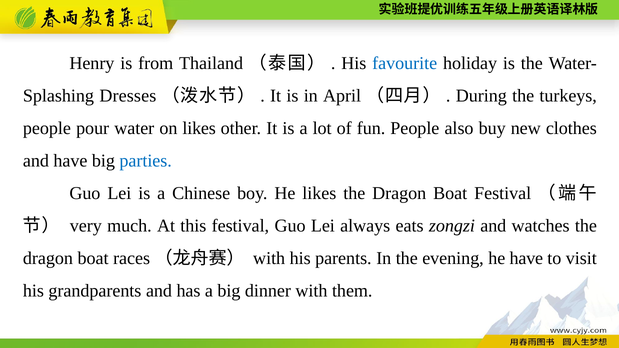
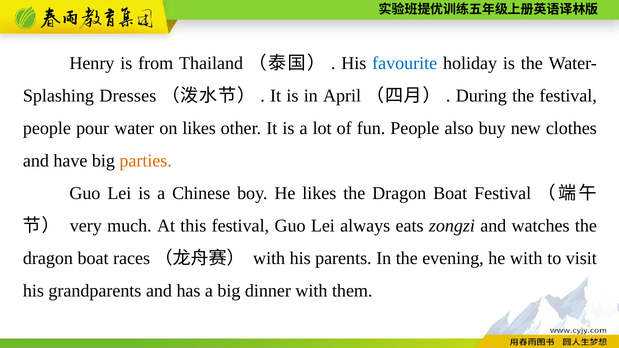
the turkeys: turkeys -> festival
parties colour: blue -> orange
he have: have -> with
